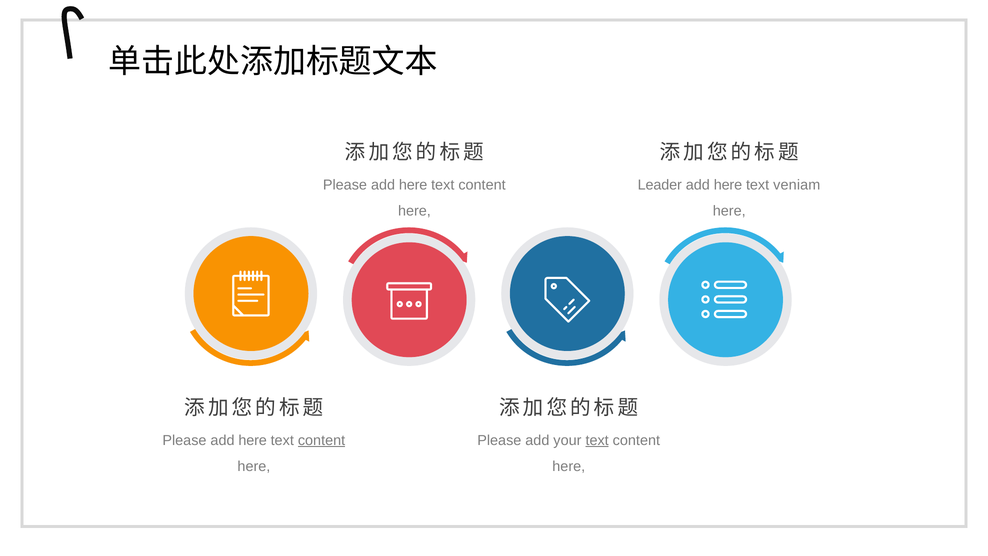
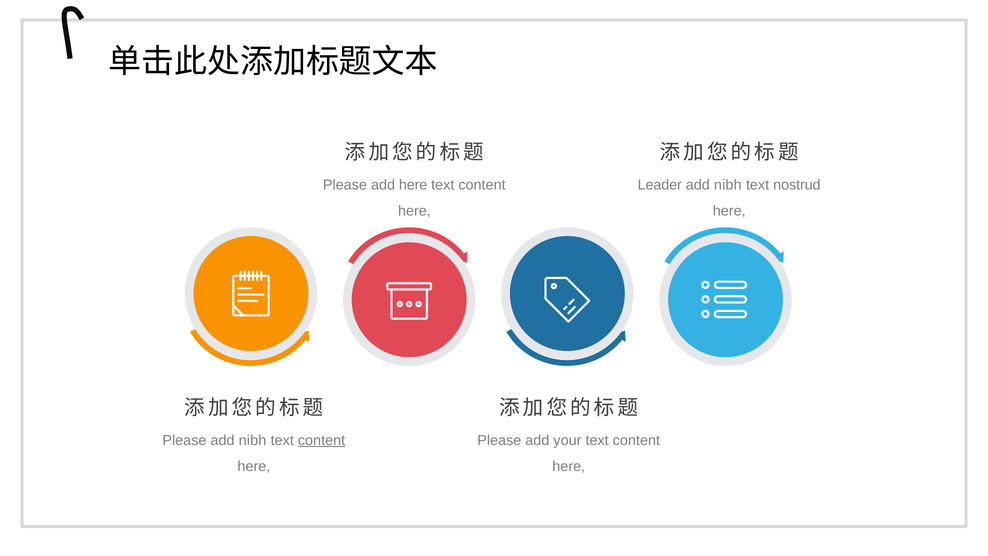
here at (728, 185): here -> nibh
veniam: veniam -> nostrud
here at (253, 440): here -> nibh
text at (597, 440) underline: present -> none
